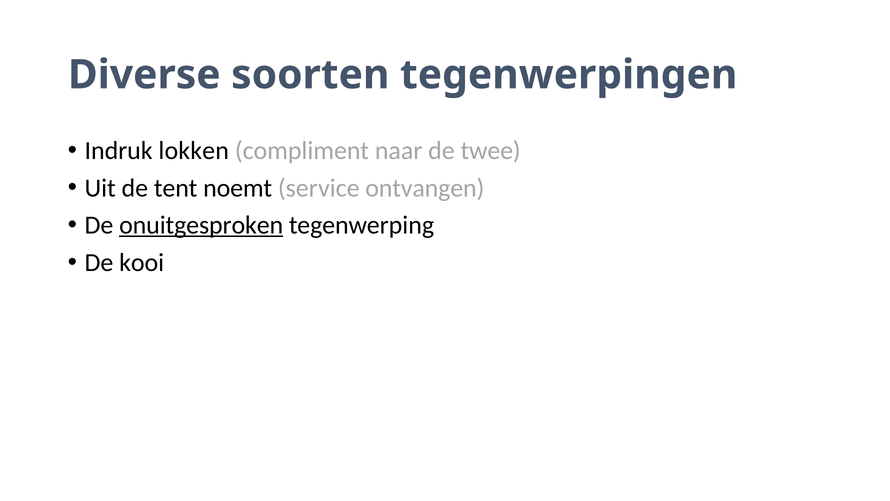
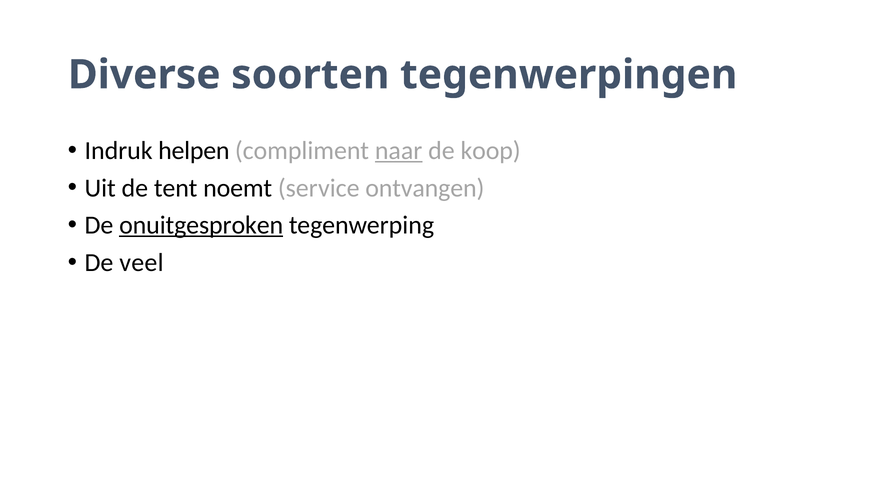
lokken: lokken -> helpen
naar underline: none -> present
twee: twee -> koop
kooi: kooi -> veel
